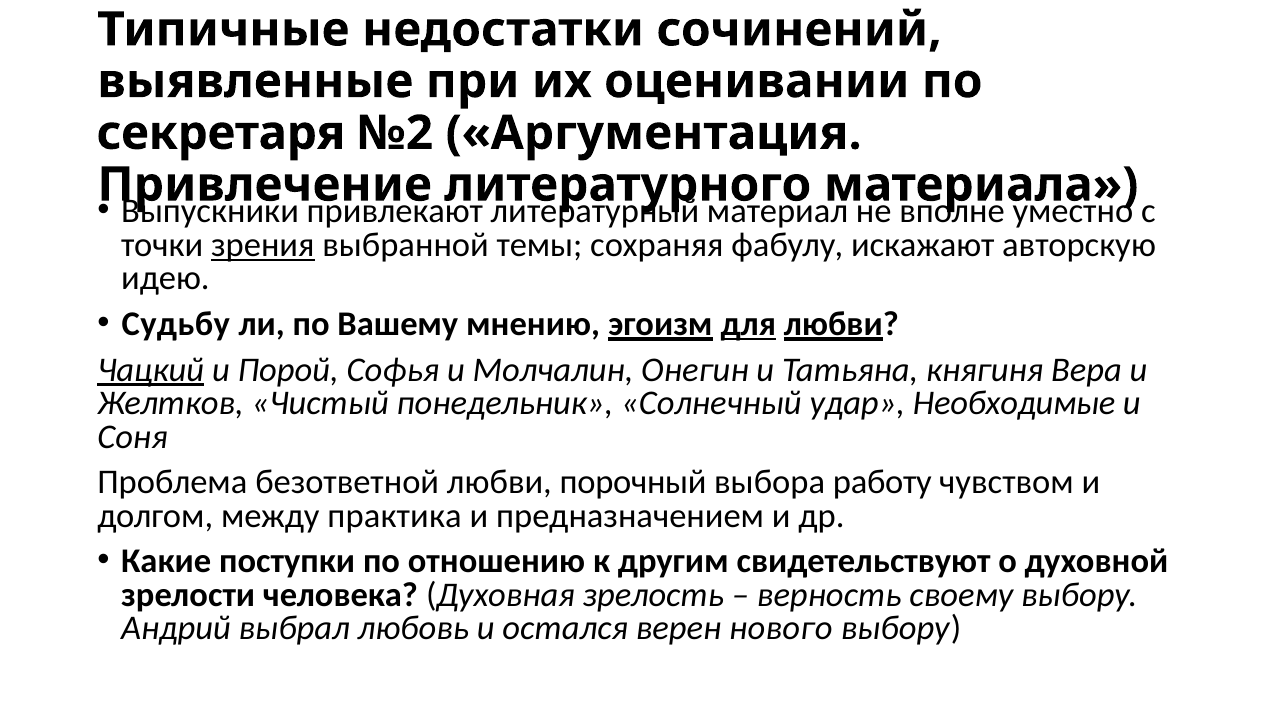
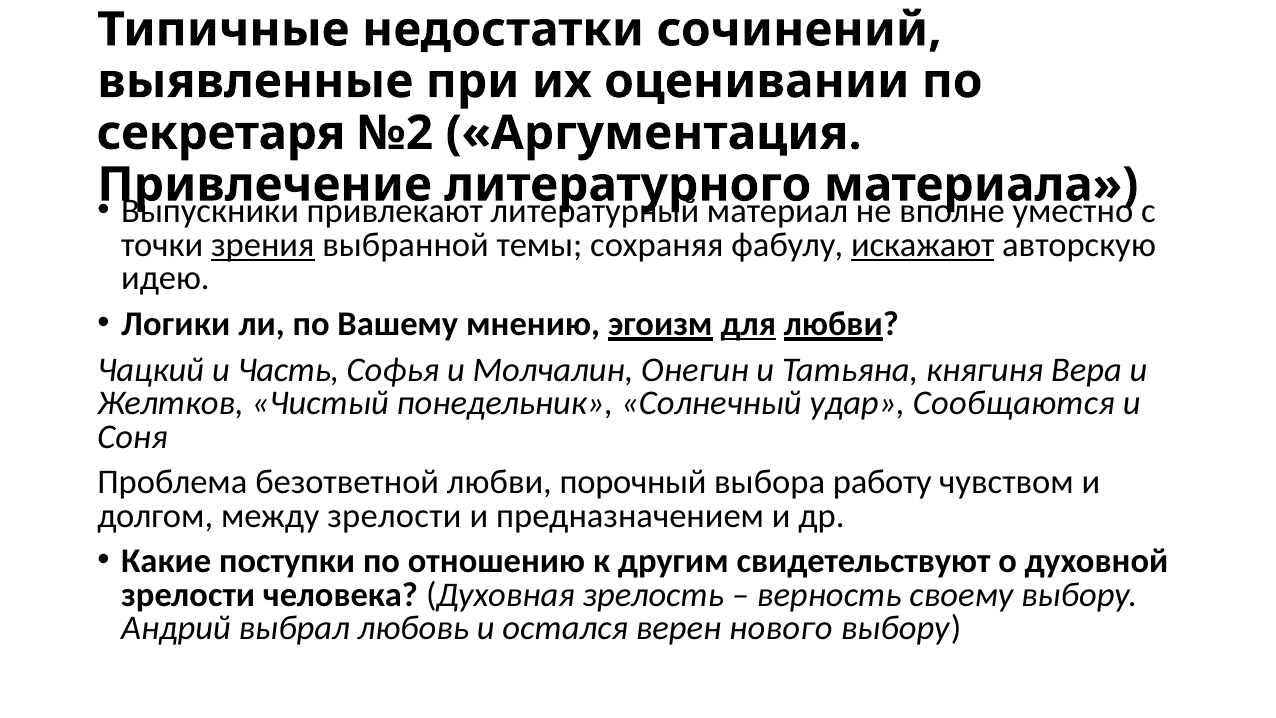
искажают underline: none -> present
Судьбу: Судьбу -> Логики
Чацкий underline: present -> none
Порой: Порой -> Часть
Необходимые: Необходимые -> Сообщаются
между практика: практика -> зрелости
